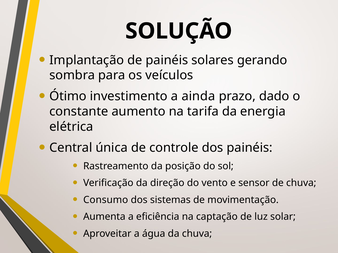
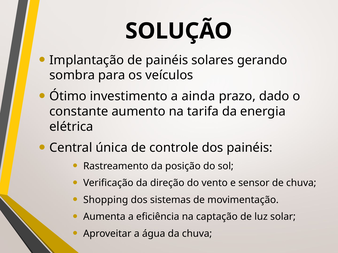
Consumo: Consumo -> Shopping
